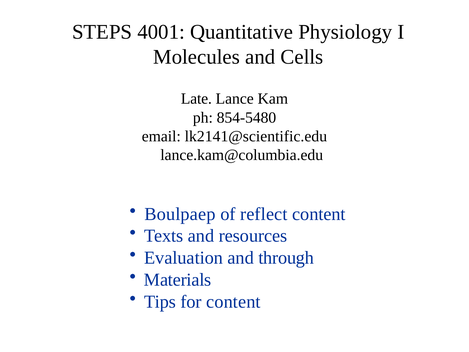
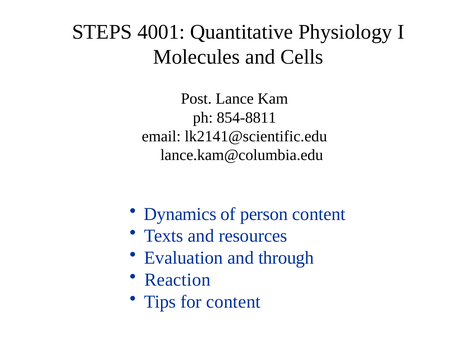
Late: Late -> Post
854-5480: 854-5480 -> 854-8811
Boulpaep: Boulpaep -> Dynamics
reflect: reflect -> person
Materials: Materials -> Reaction
